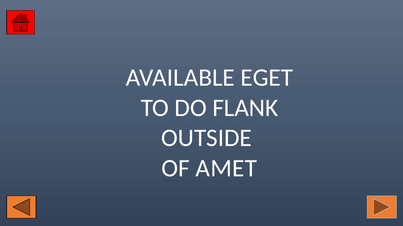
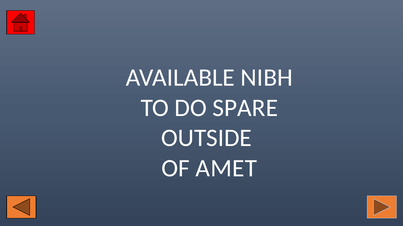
EGET: EGET -> NIBH
FLANK: FLANK -> SPARE
